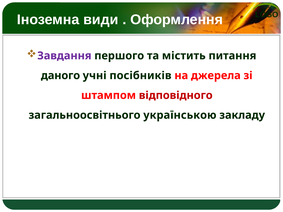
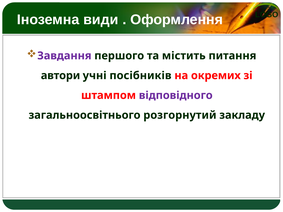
даного: даного -> автори
джерела: джерела -> окремих
відповідного colour: red -> purple
українською: українською -> розгорнутий
